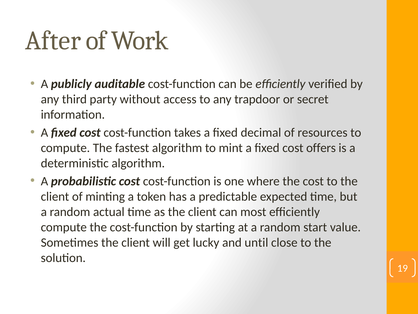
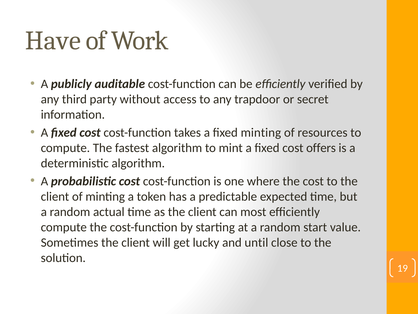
After: After -> Have
fixed decimal: decimal -> minting
